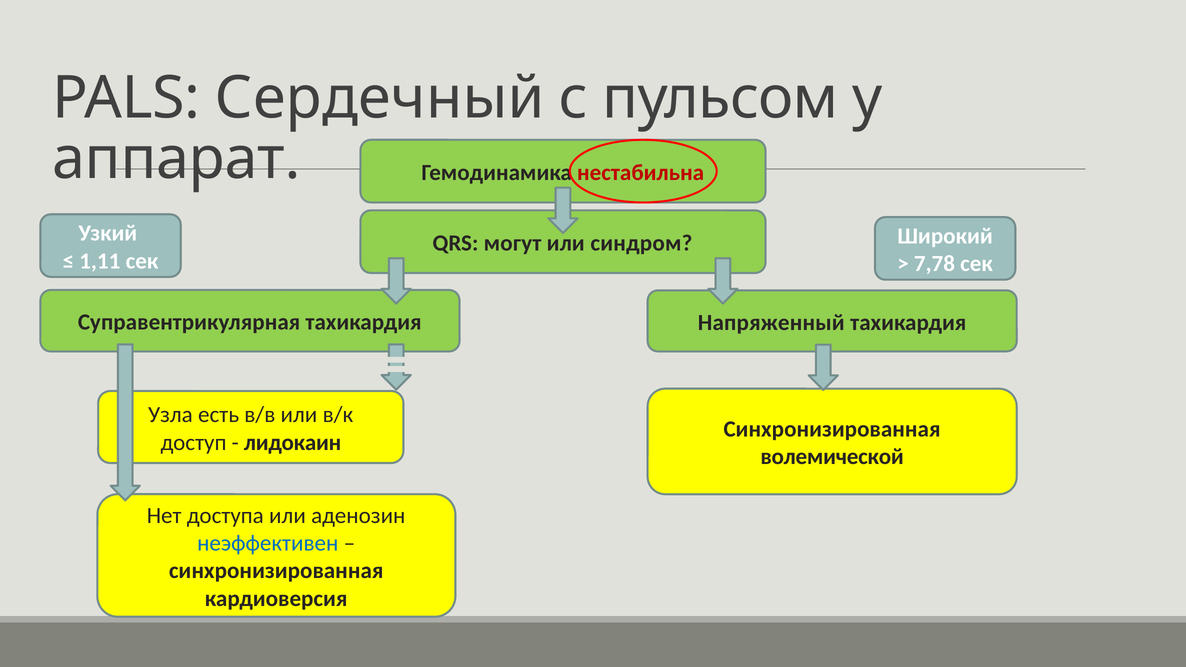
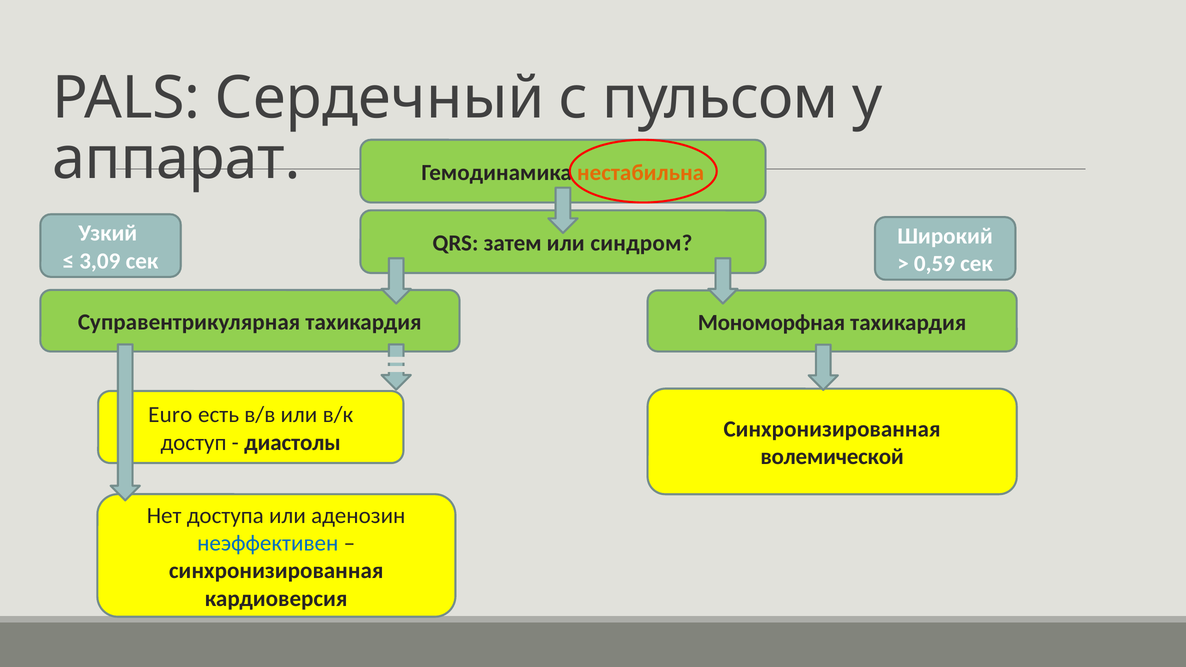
нестабильна colour: red -> orange
могут: могут -> затем
1,11: 1,11 -> 3,09
7,78: 7,78 -> 0,59
Напряженный: Напряженный -> Мономорфная
Узла: Узла -> Euro
лидокаин: лидокаин -> диастолы
